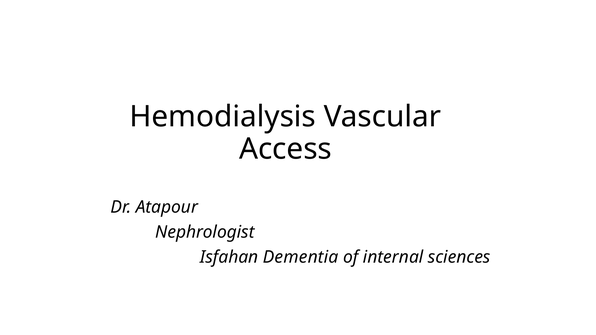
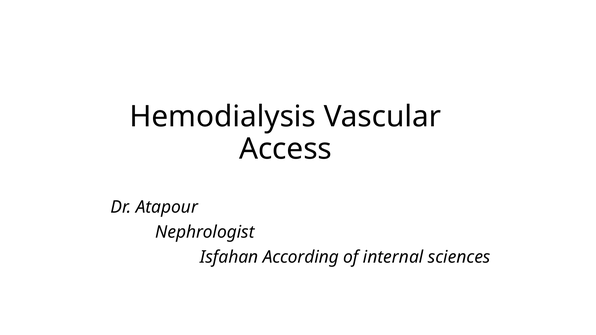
Dementia: Dementia -> According
